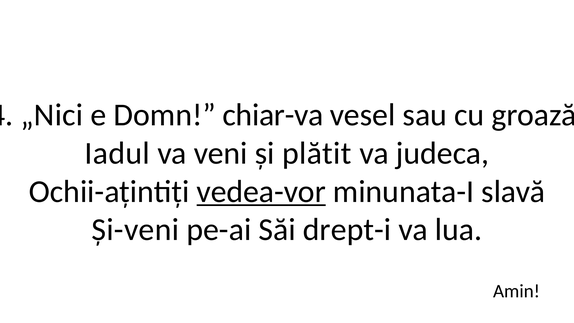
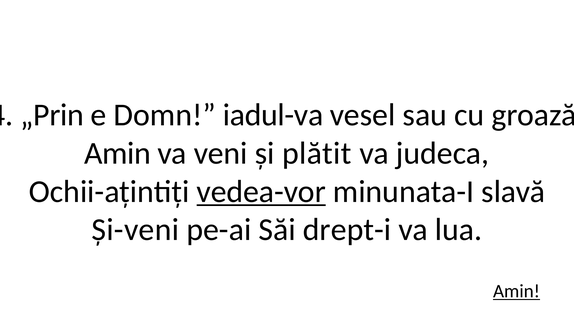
„Nici: „Nici -> „Prin
chiar-va: chiar-va -> iadul-va
Iadul at (117, 153): Iadul -> Amin
Amin at (517, 291) underline: none -> present
